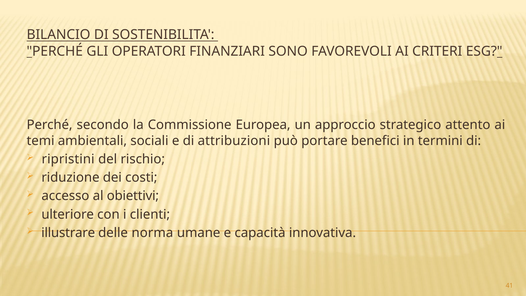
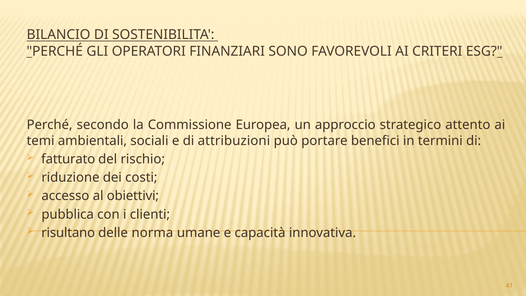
ripristini: ripristini -> fatturato
ulteriore: ulteriore -> pubblica
illustrare: illustrare -> risultano
